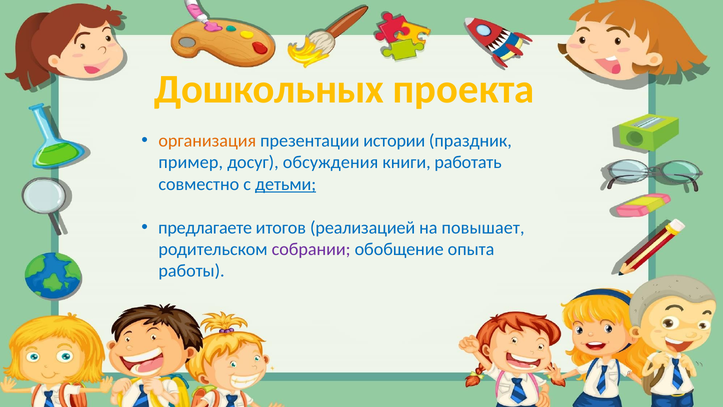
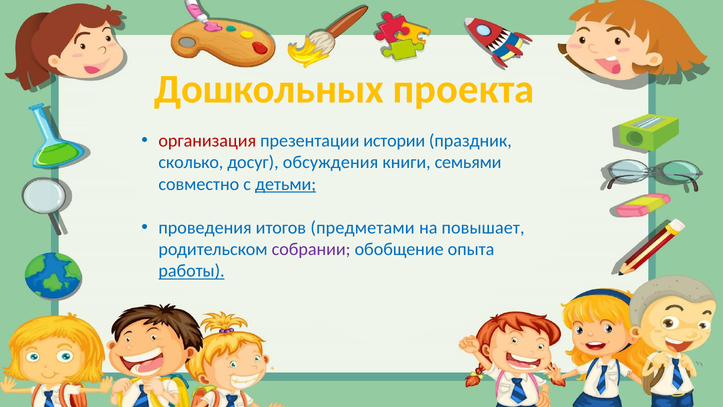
организация colour: orange -> red
пример: пример -> сколько
работать: работать -> семьями
предлагаете: предлагаете -> проведения
реализацией: реализацией -> предметами
работы underline: none -> present
